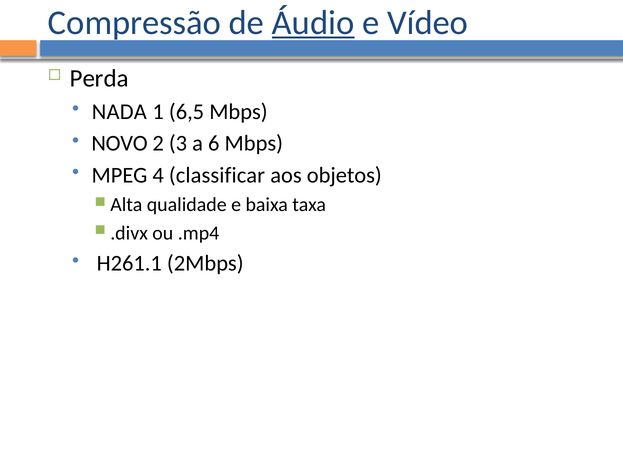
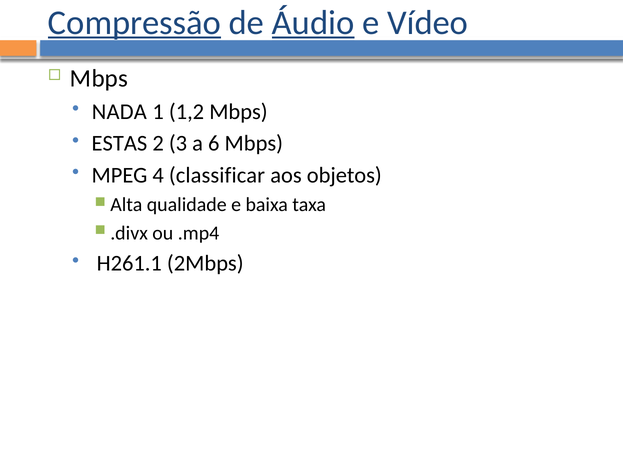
Compressão underline: none -> present
Perda at (99, 78): Perda -> Mbps
6,5: 6,5 -> 1,2
NOVO: NOVO -> ESTAS
